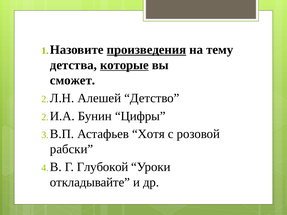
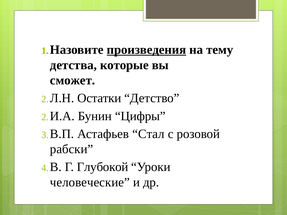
которые underline: present -> none
Алешей: Алешей -> Остатки
Хотя: Хотя -> Стал
откладывайте: откладывайте -> человеческие
